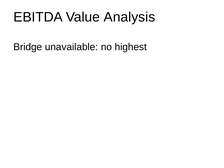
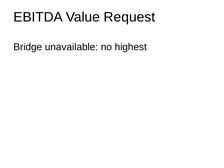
Analysis: Analysis -> Request
